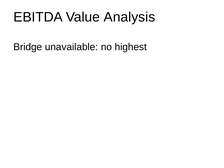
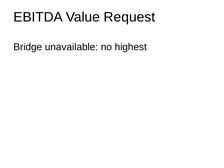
Analysis: Analysis -> Request
